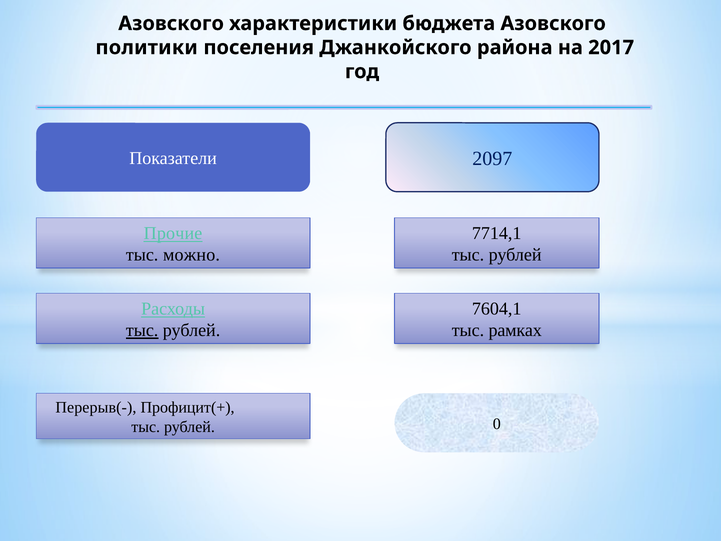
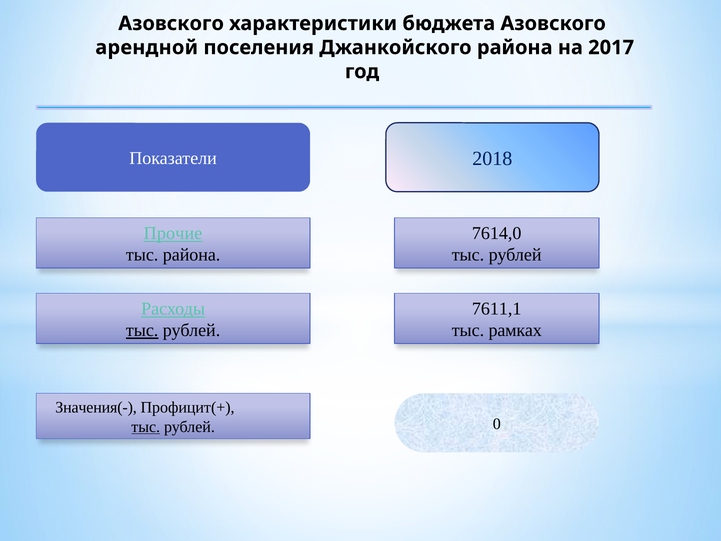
политики: политики -> арендной
2097: 2097 -> 2018
7714,1: 7714,1 -> 7614,0
тыс можно: можно -> района
7604,1: 7604,1 -> 7611,1
Перерыв(-: Перерыв(- -> Значения(-
тыс at (146, 427) underline: none -> present
